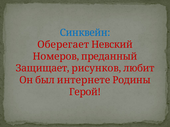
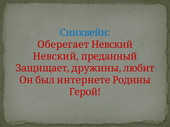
Номеров at (56, 57): Номеров -> Невский
рисунков: рисунков -> дружины
